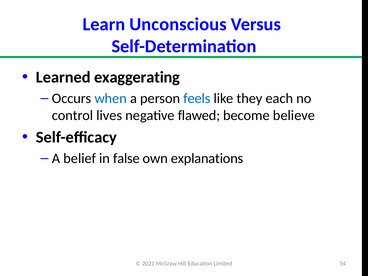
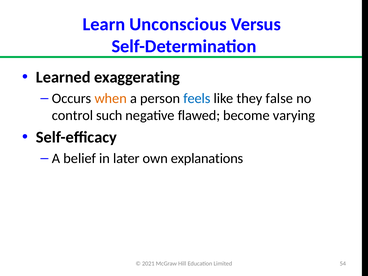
when colour: blue -> orange
each: each -> false
lives: lives -> such
believe: believe -> varying
false: false -> later
